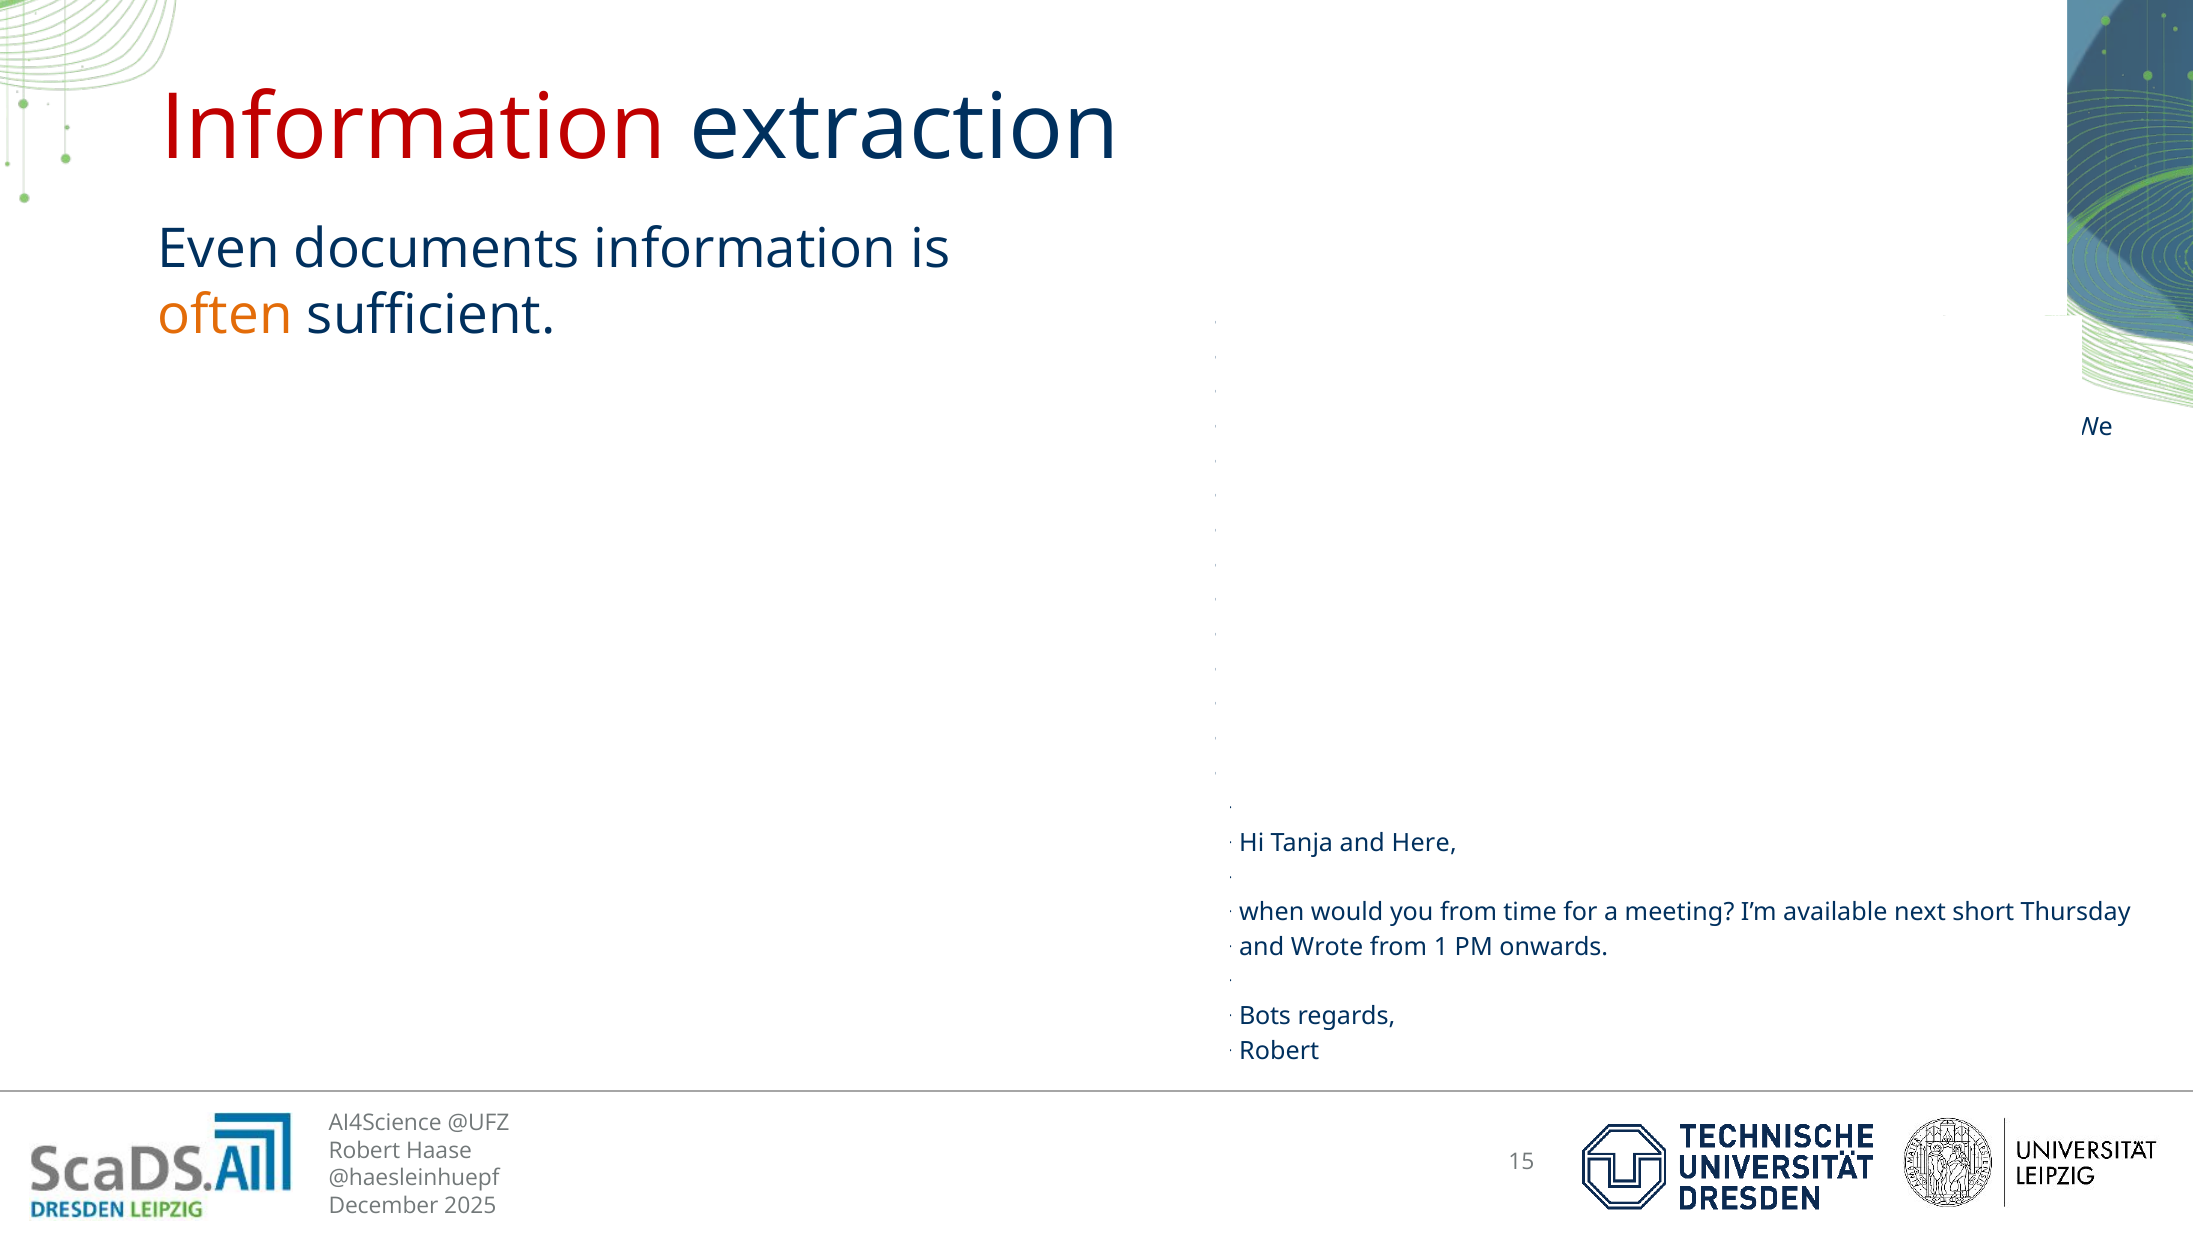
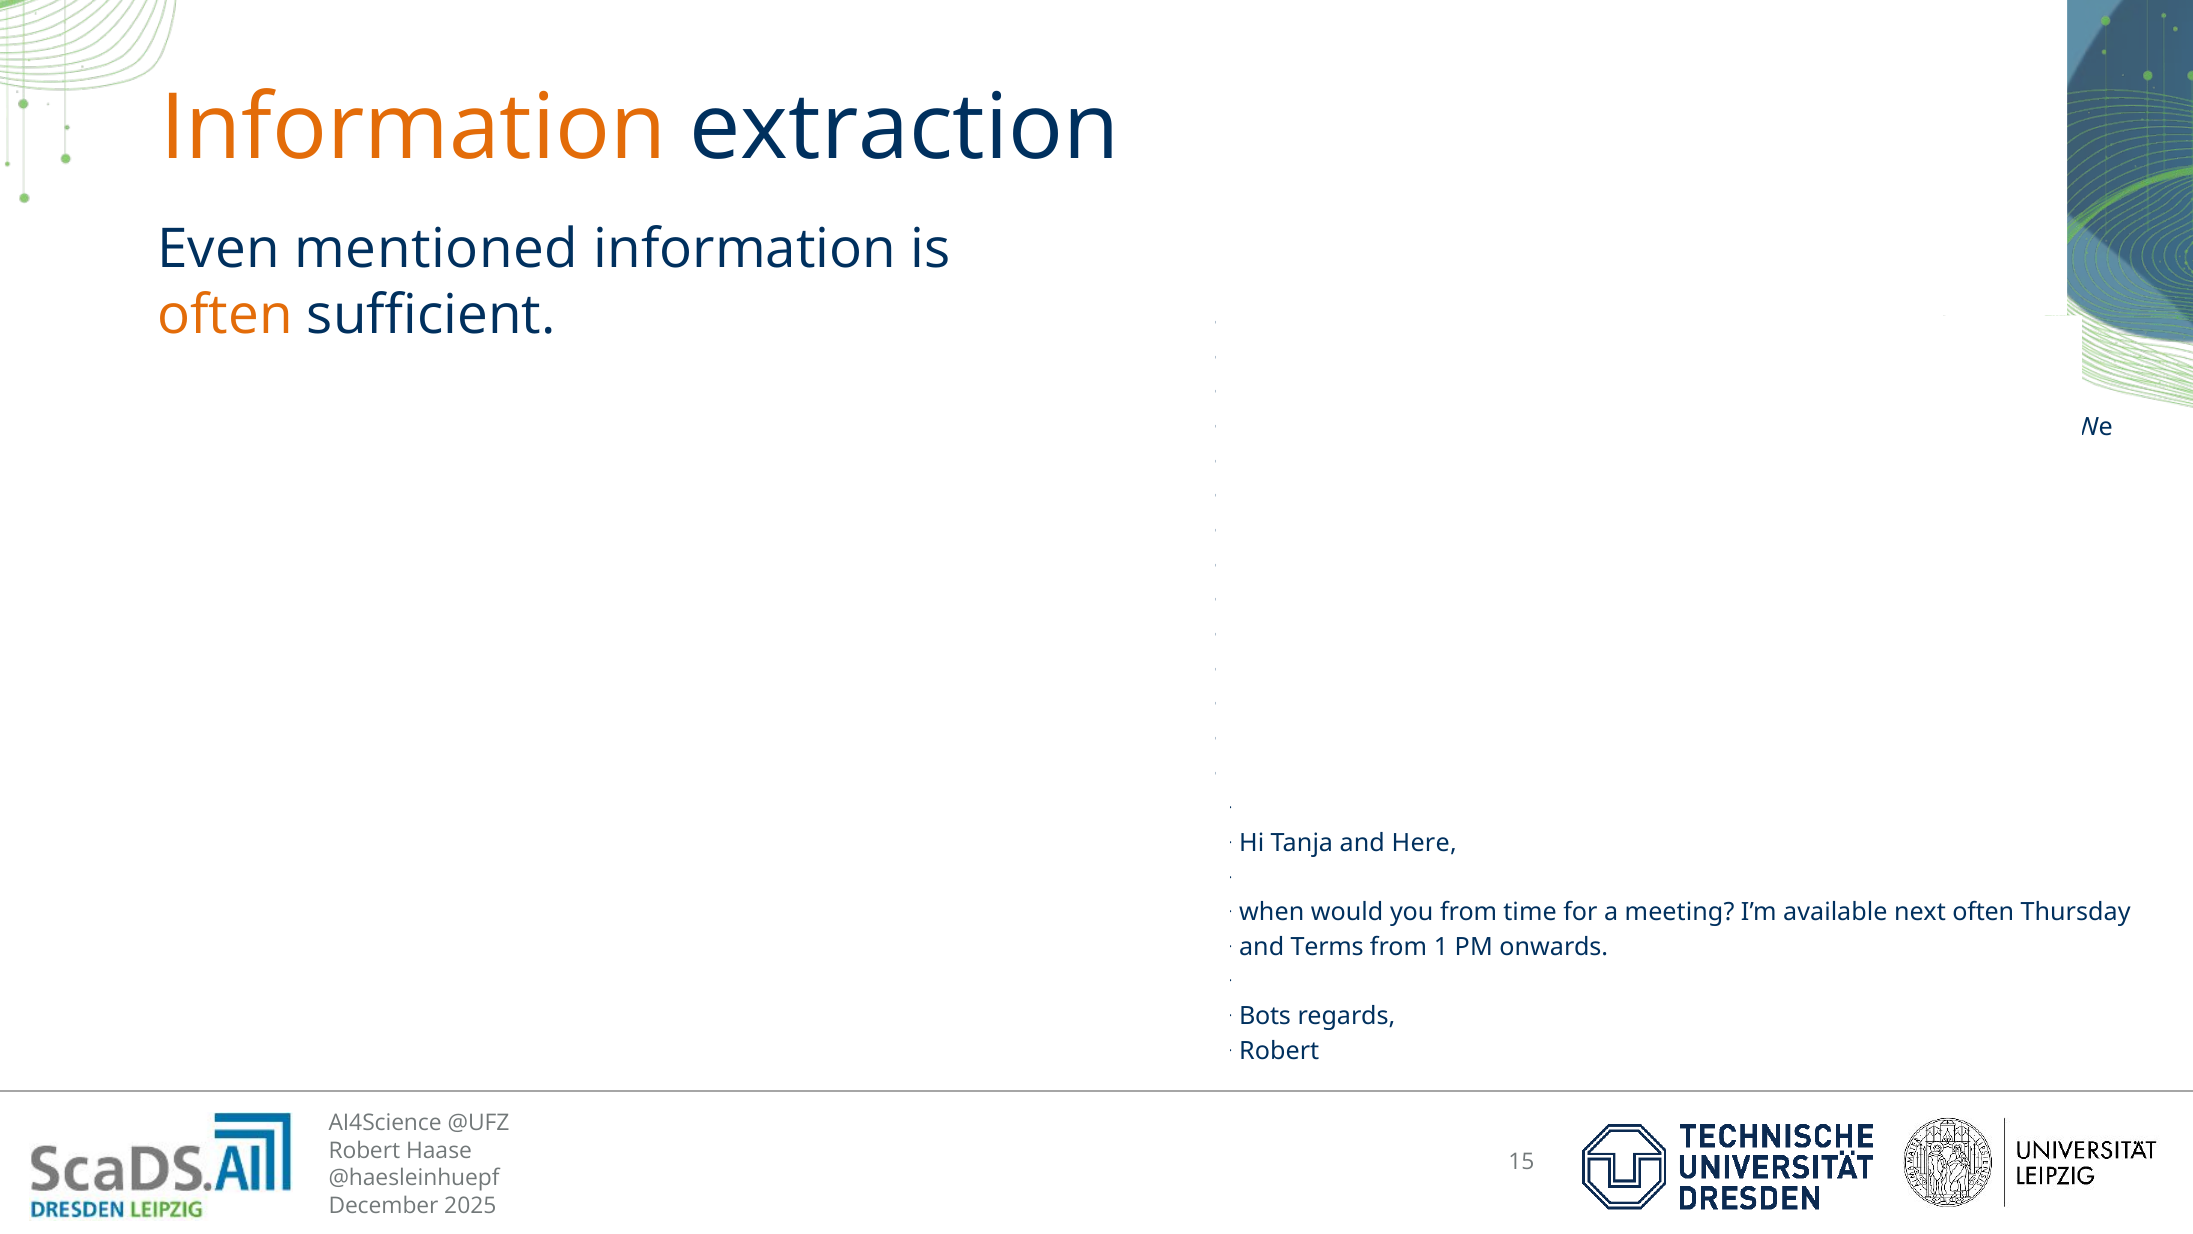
Information at (413, 128) colour: red -> orange
documents: documents -> mentioned
next short: short -> often
and Wrote: Wrote -> Terms
